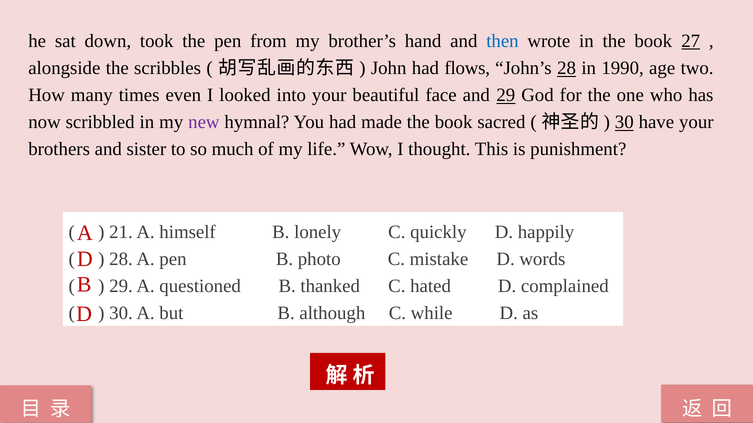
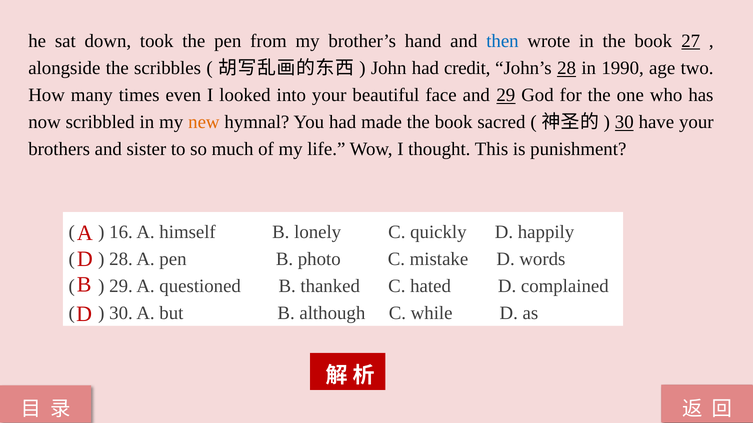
flows: flows -> credit
new colour: purple -> orange
21: 21 -> 16
